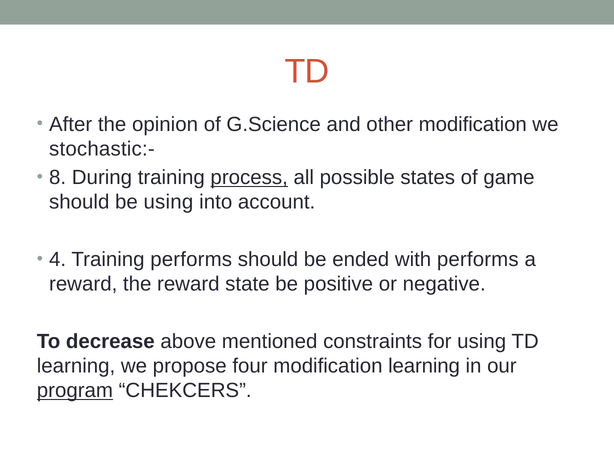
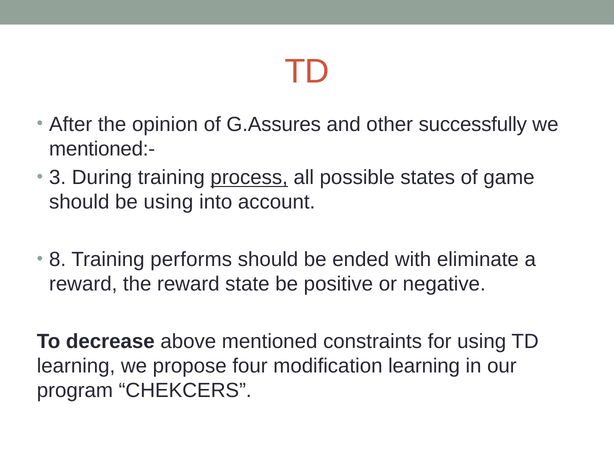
G.Science: G.Science -> G.Assures
other modification: modification -> successfully
stochastic:-: stochastic:- -> mentioned:-
8: 8 -> 3
4: 4 -> 8
with performs: performs -> eliminate
program underline: present -> none
